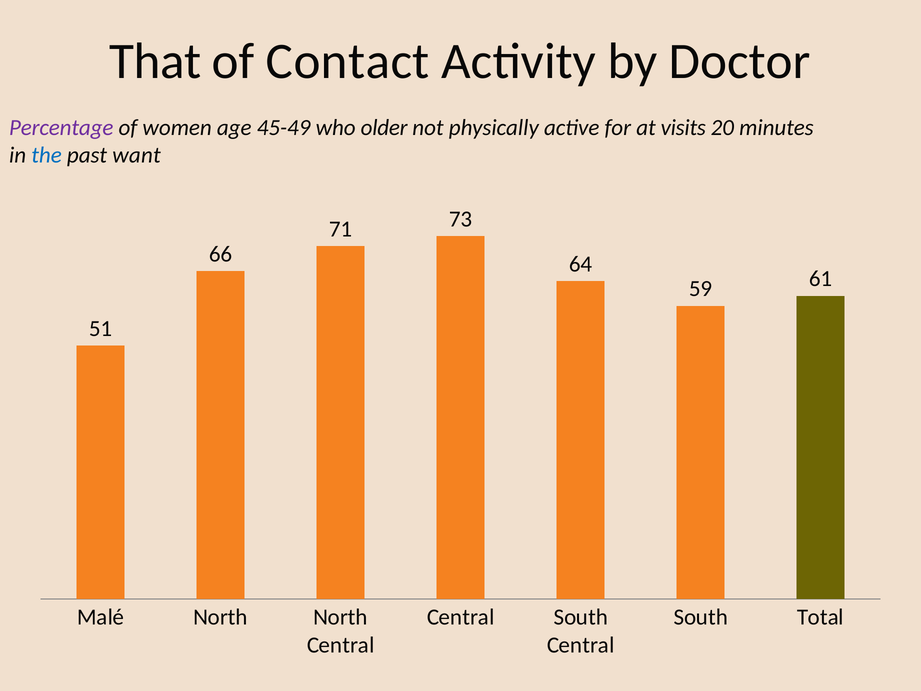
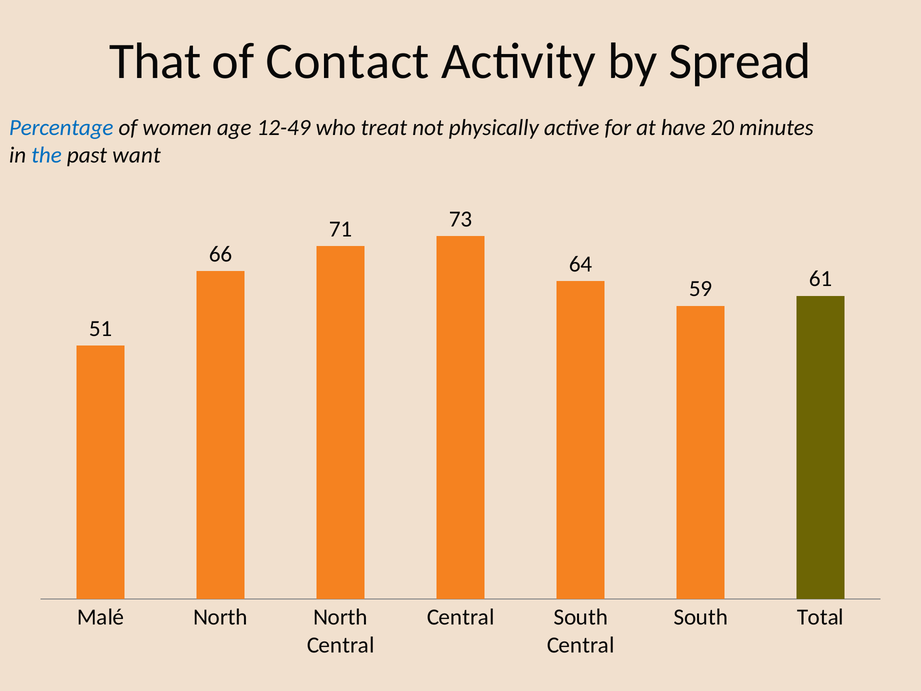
Doctor: Doctor -> Spread
Percentage colour: purple -> blue
45-49: 45-49 -> 12-49
older: older -> treat
visits: visits -> have
